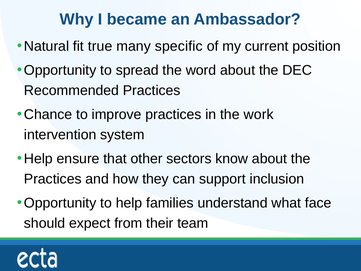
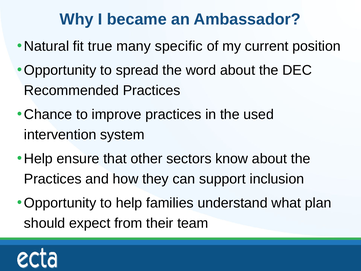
work: work -> used
face: face -> plan
